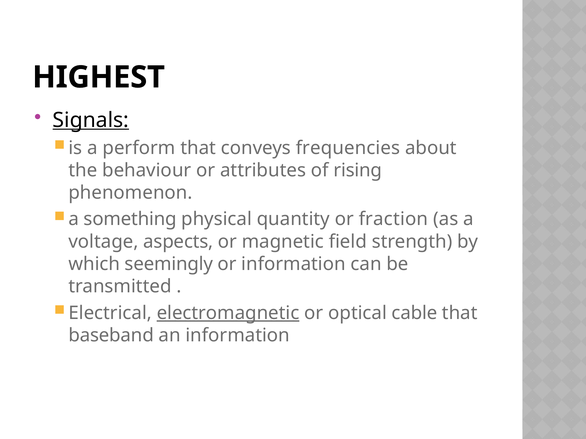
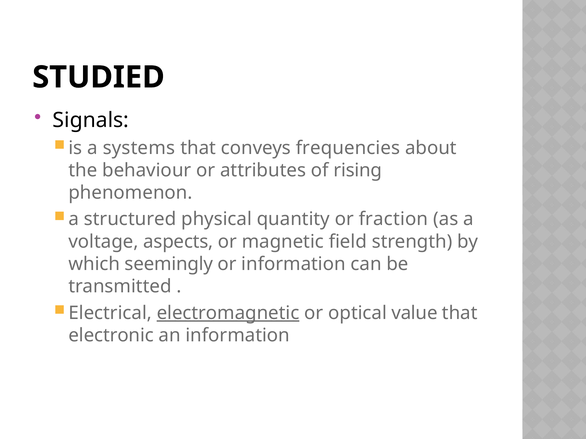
HIGHEST: HIGHEST -> STUDIED
Signals underline: present -> none
perform: perform -> systems
something: something -> structured
cable: cable -> value
baseband: baseband -> electronic
